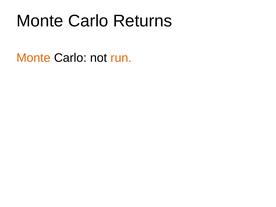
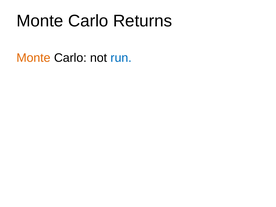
run colour: orange -> blue
